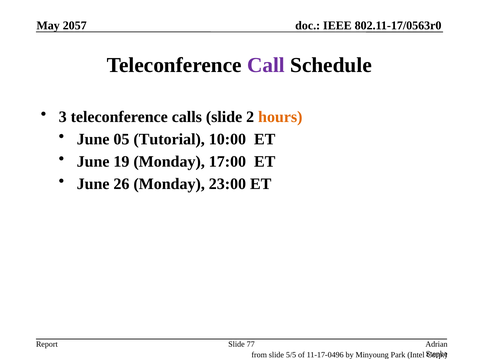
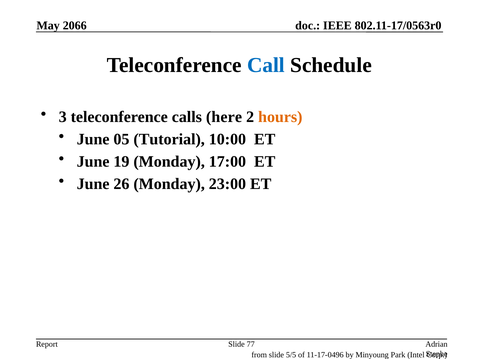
2057: 2057 -> 2066
Call colour: purple -> blue
calls slide: slide -> here
